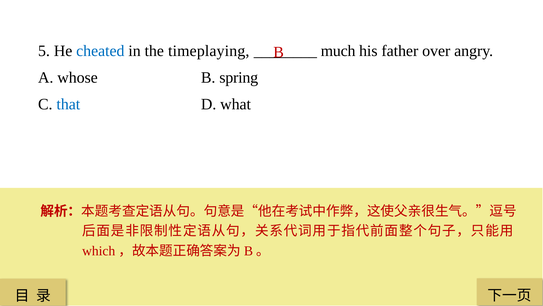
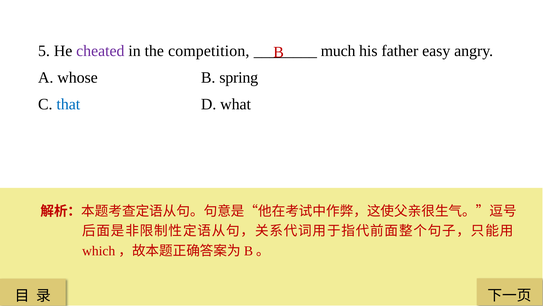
cheated colour: blue -> purple
timeplaying: timeplaying -> competition
over: over -> easy
